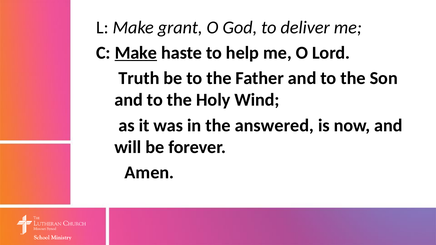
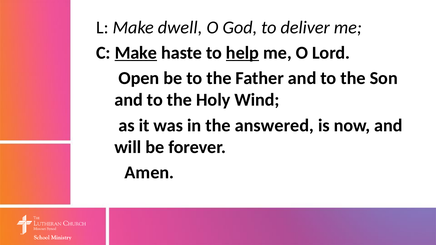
grant: grant -> dwell
help underline: none -> present
Truth: Truth -> Open
